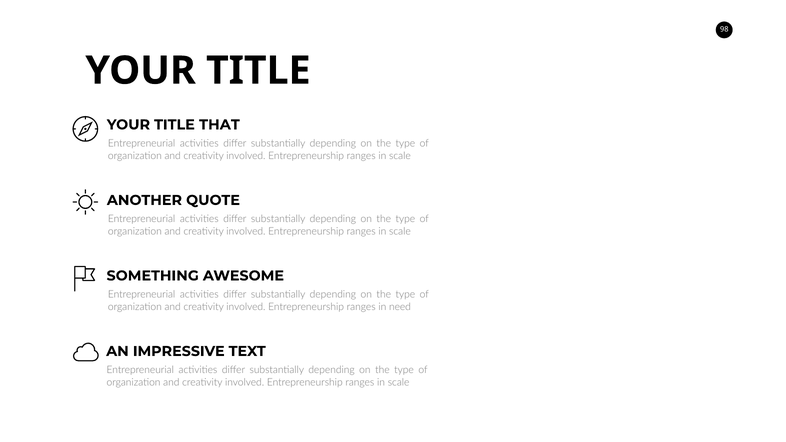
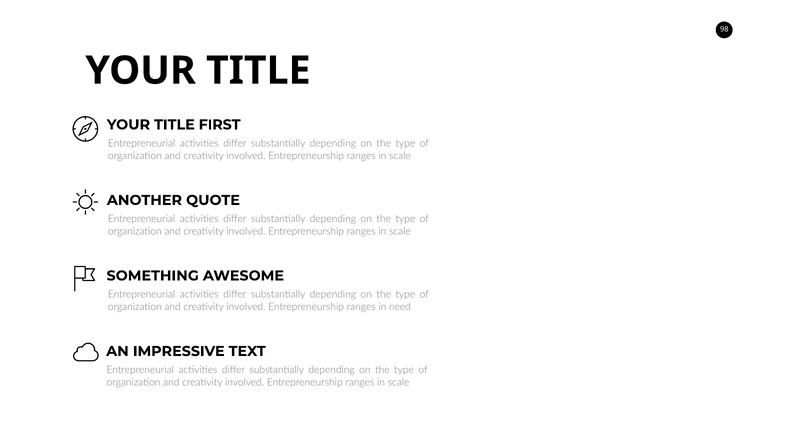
THAT: THAT -> FIRST
